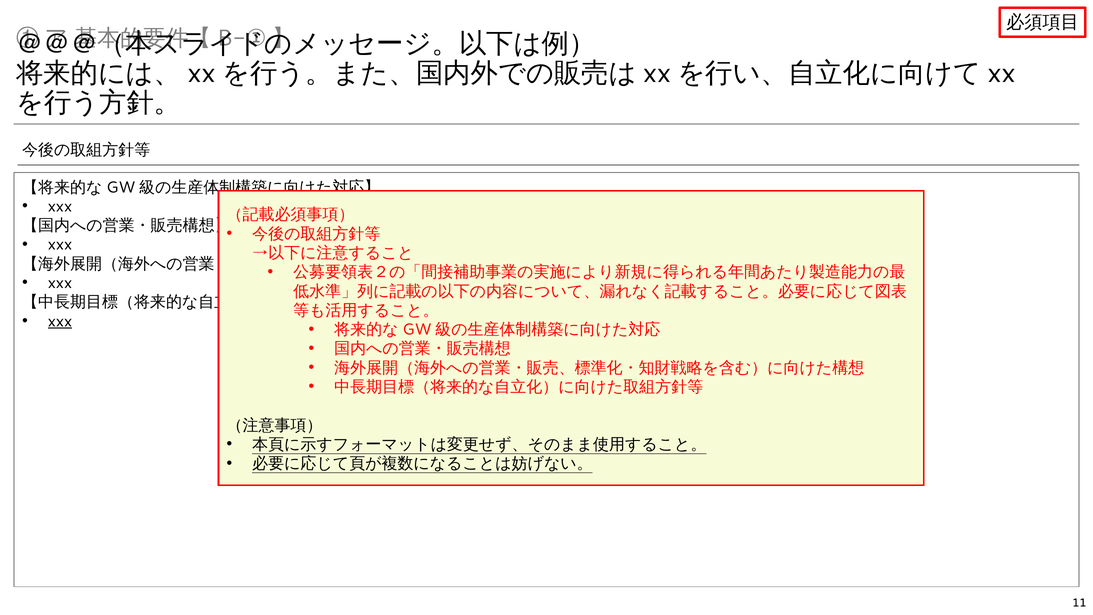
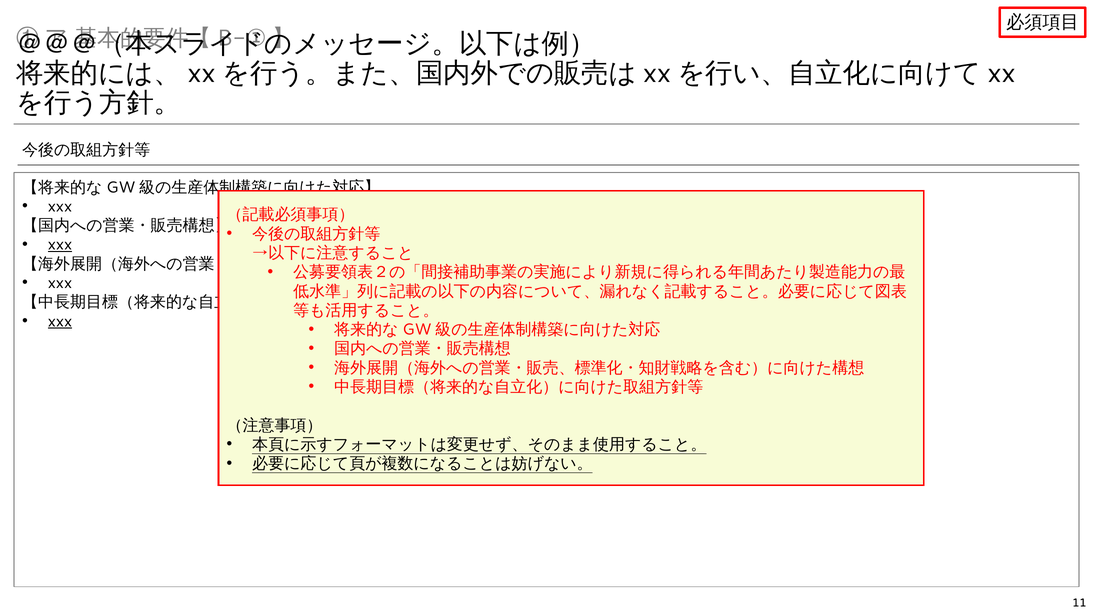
xxx at (60, 245) underline: none -> present
